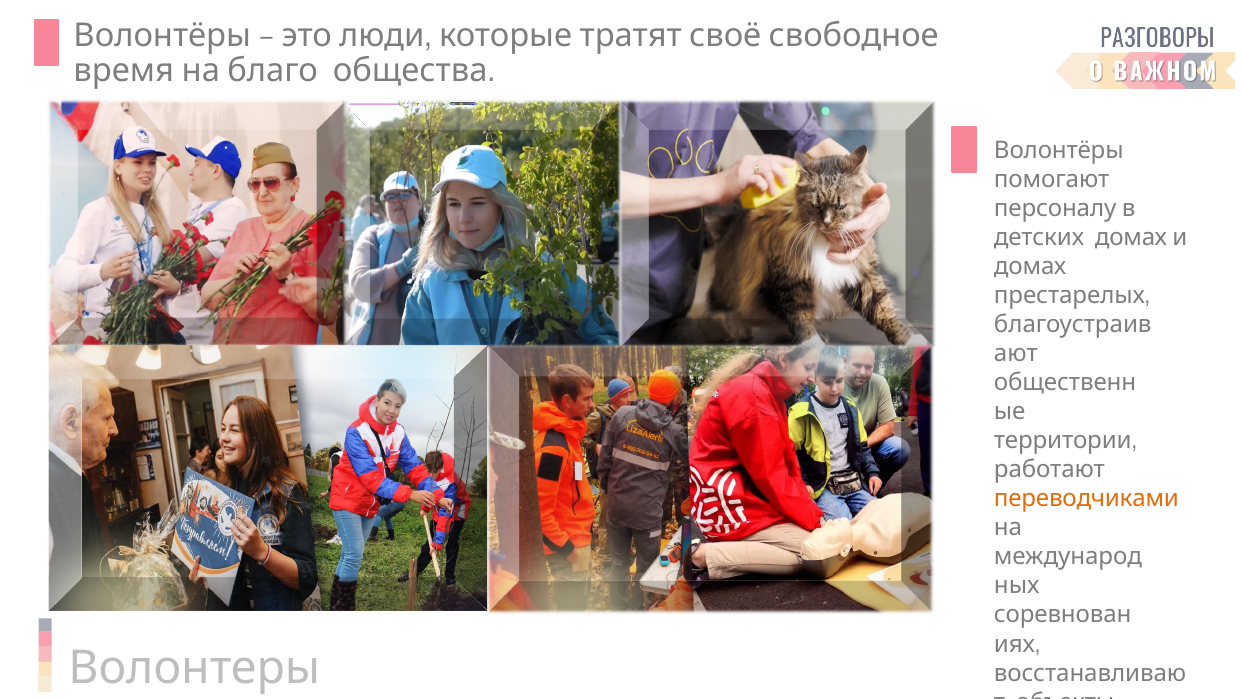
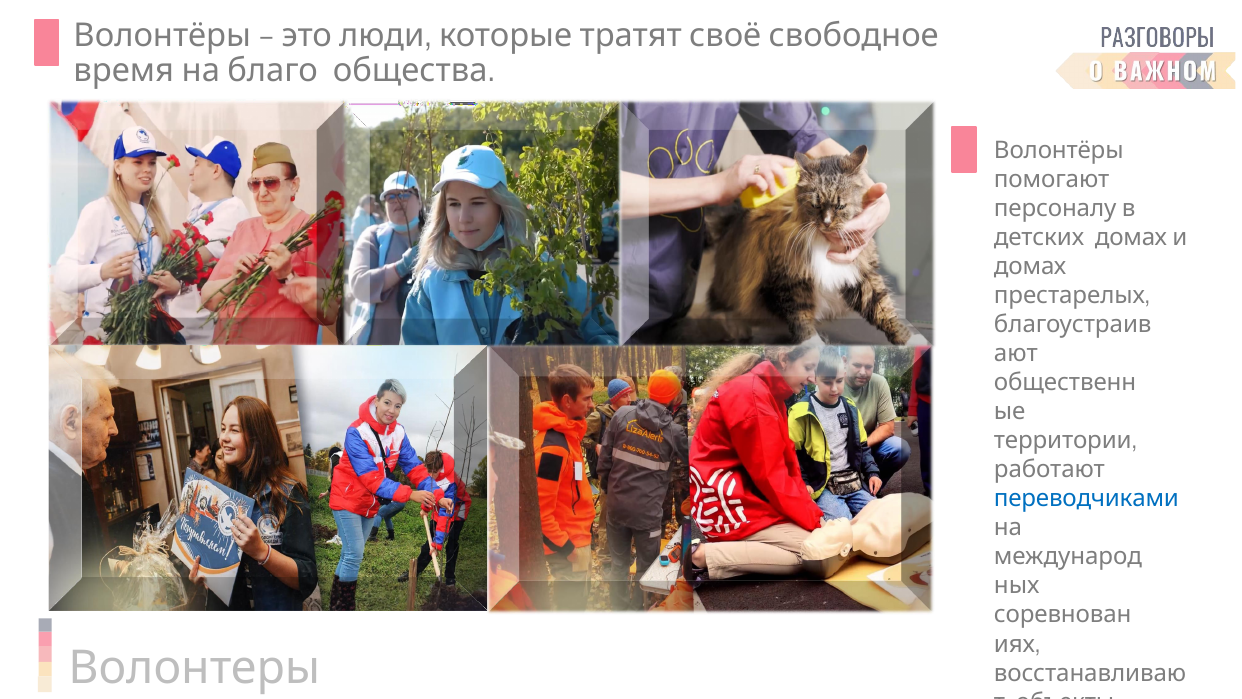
переводчиками colour: orange -> blue
